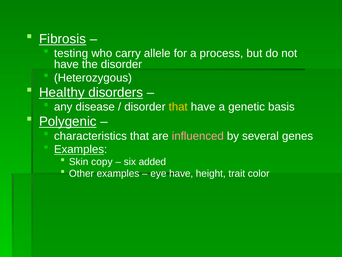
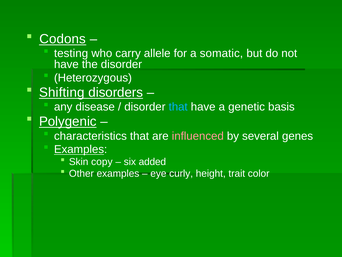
Fibrosis: Fibrosis -> Codons
process: process -> somatic
Healthy: Healthy -> Shifting
that at (178, 107) colour: yellow -> light blue
eye have: have -> curly
